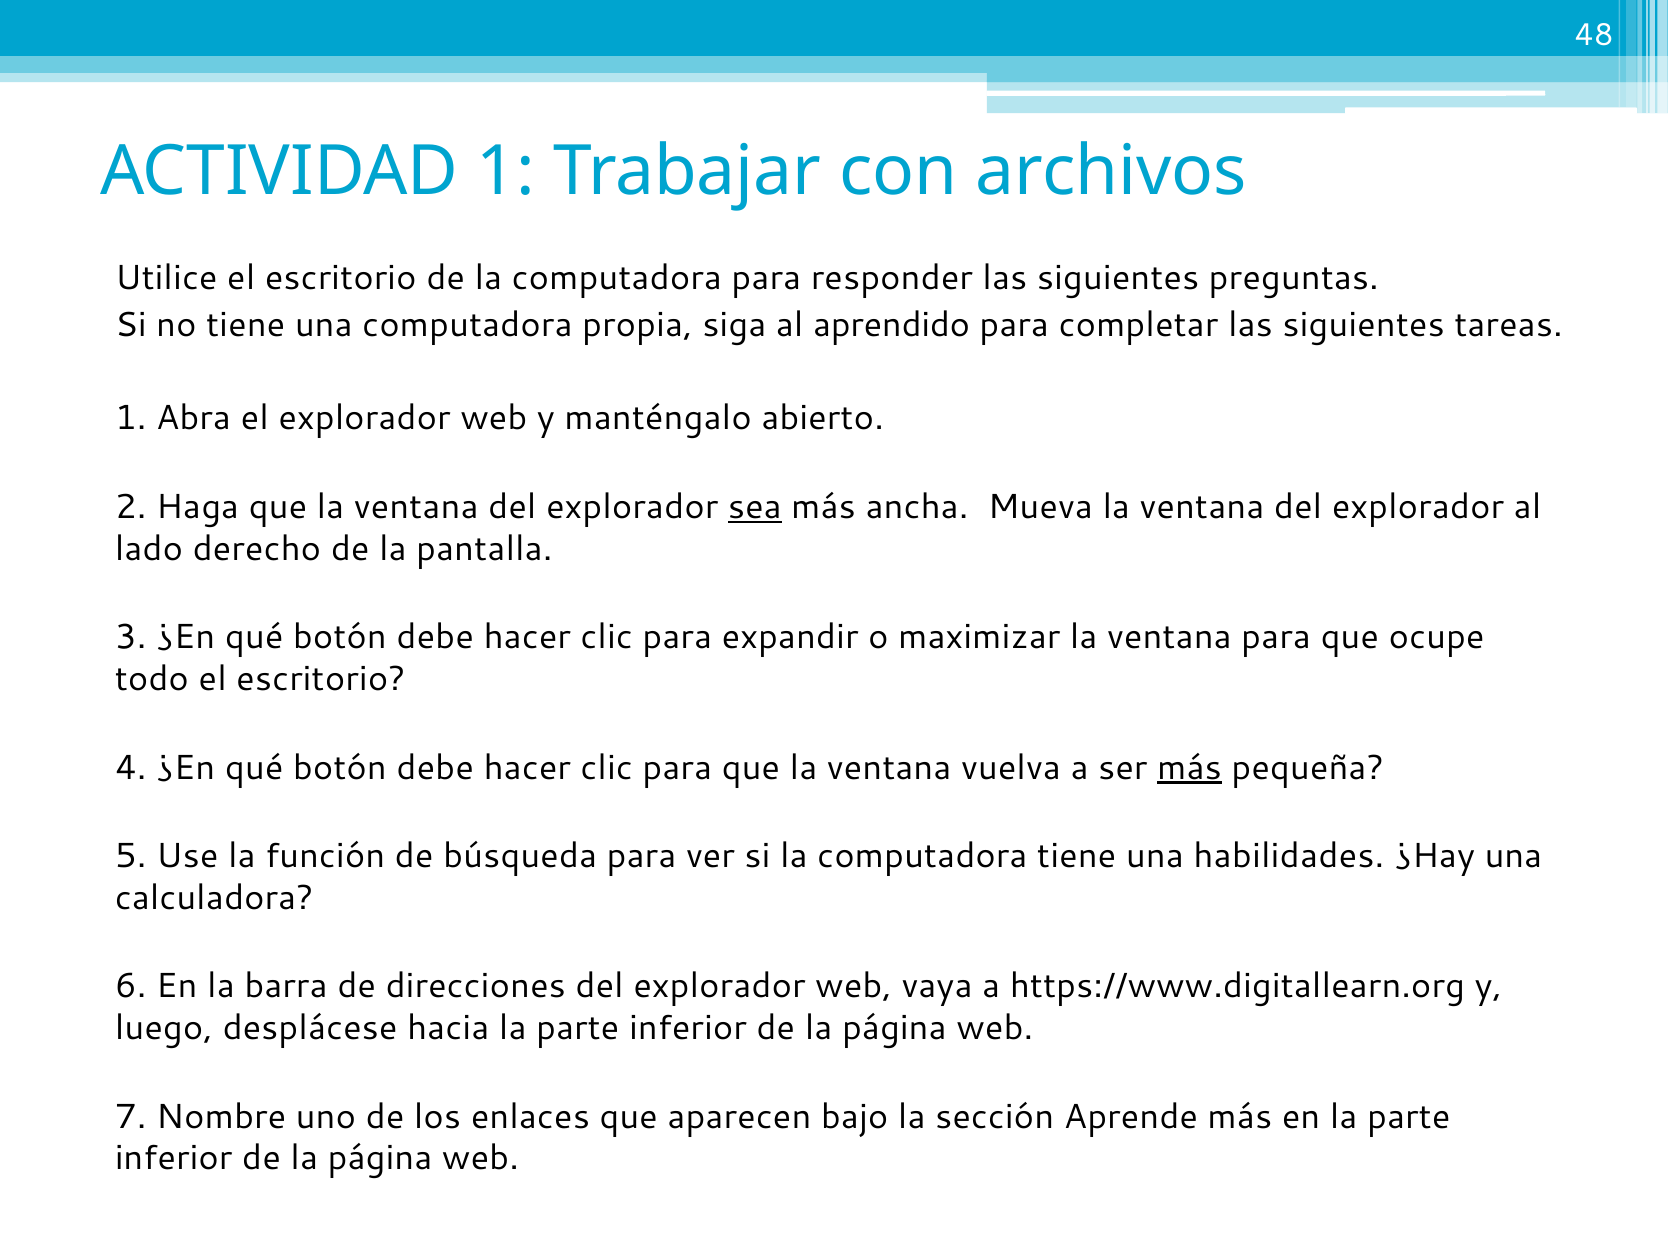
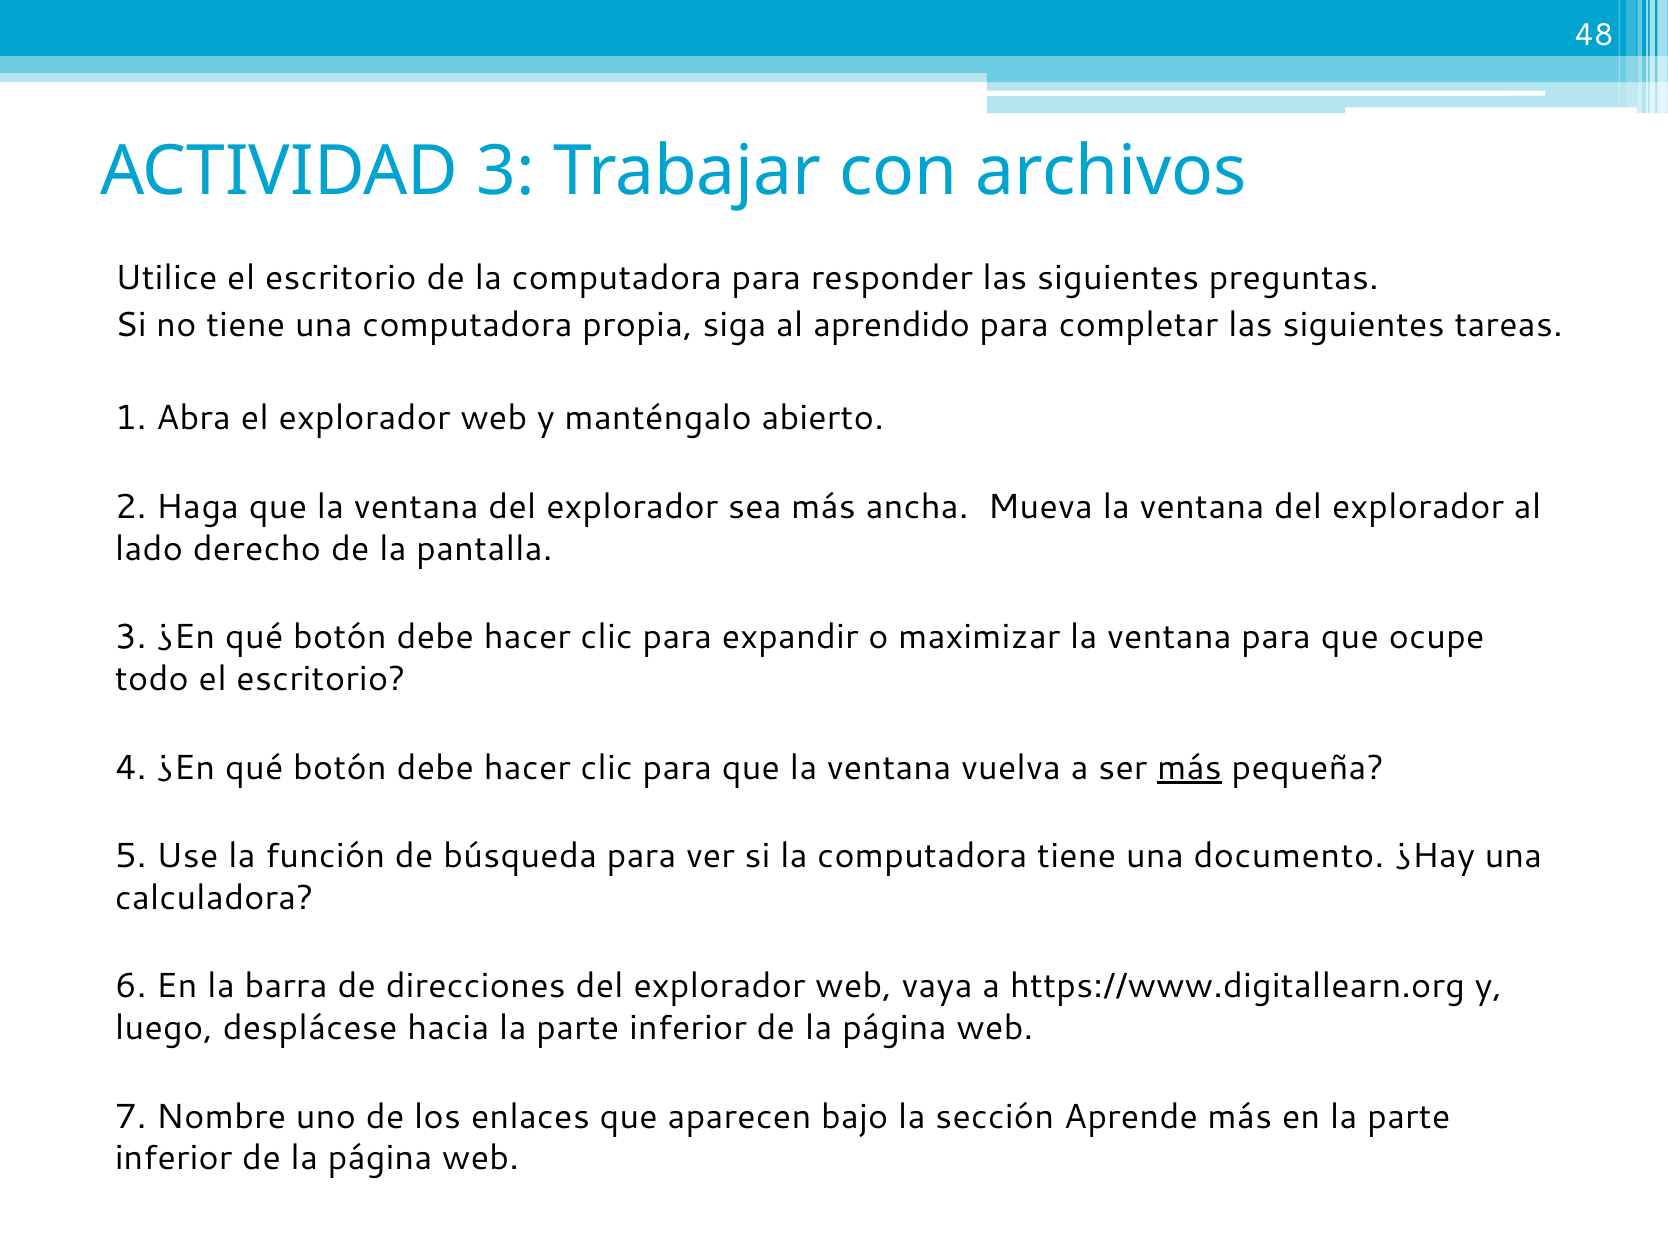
ACTIVIDAD 1: 1 -> 3
sea underline: present -> none
habilidades: habilidades -> documento
